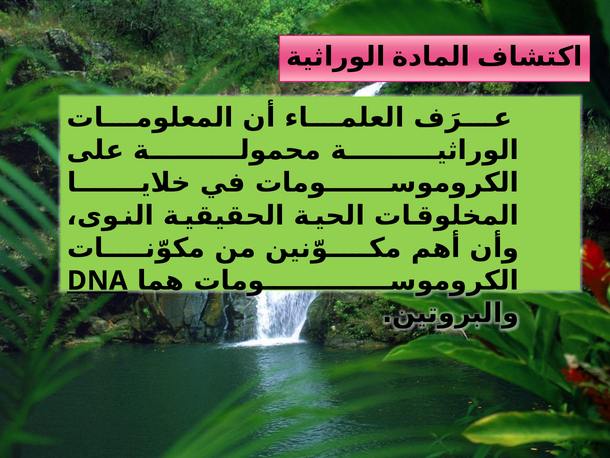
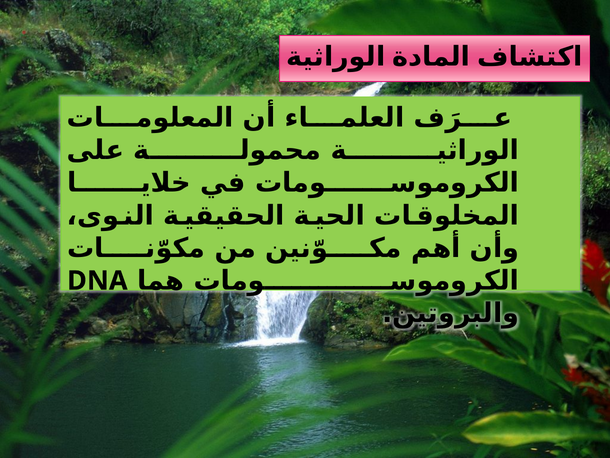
DNA underline: present -> none
